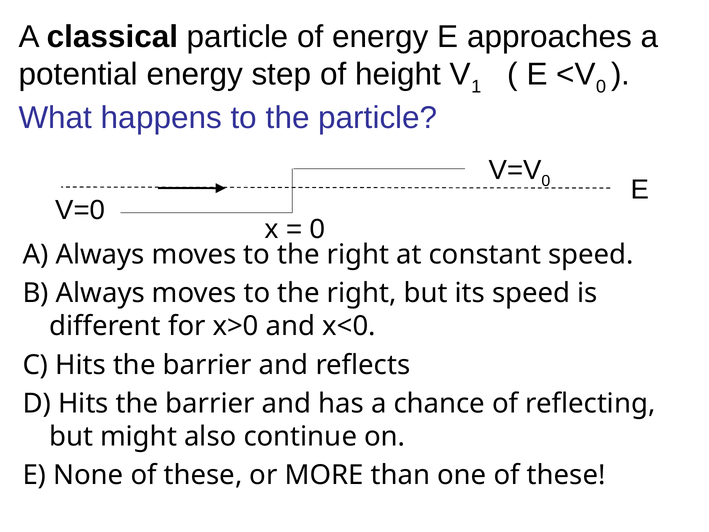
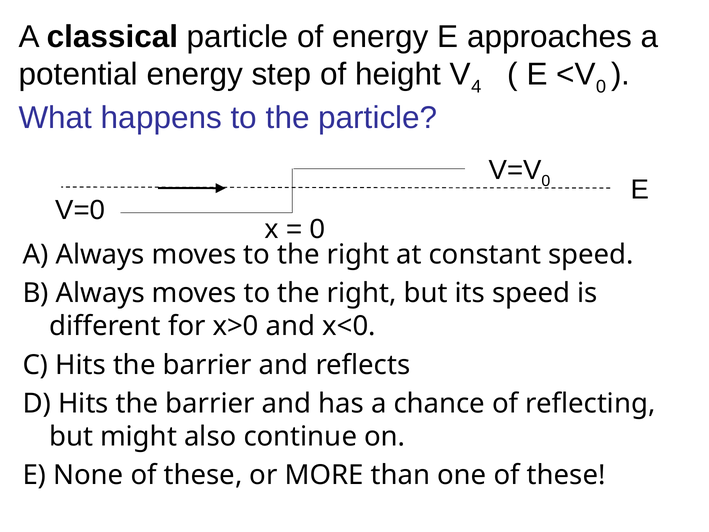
1: 1 -> 4
